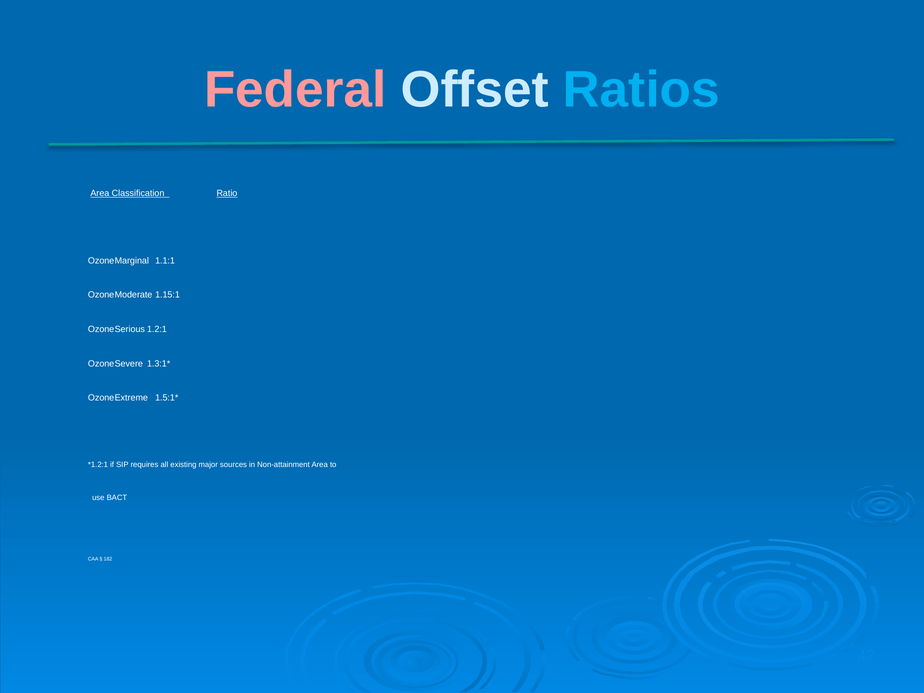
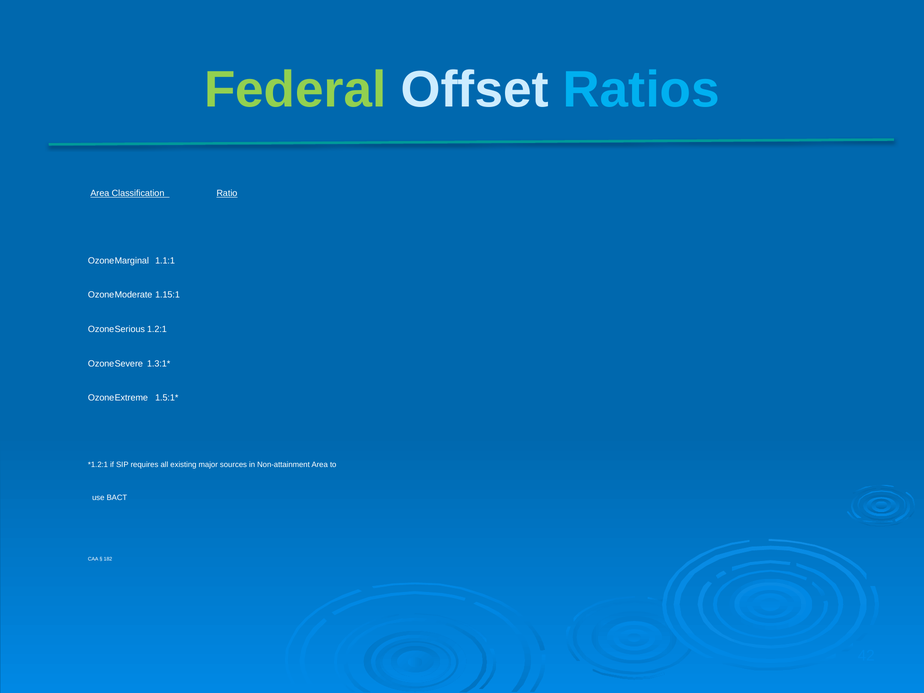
Federal colour: pink -> light green
